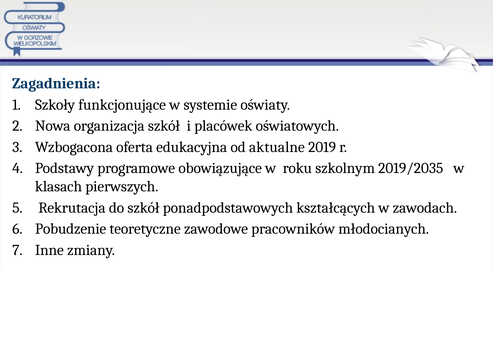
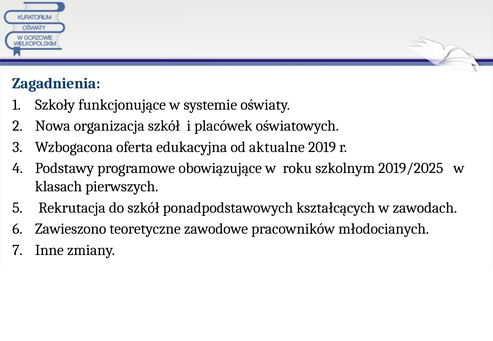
2019/2035: 2019/2035 -> 2019/2025
Pobudzenie: Pobudzenie -> Zawieszono
